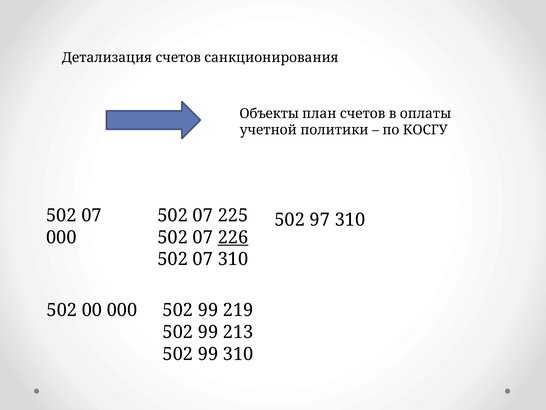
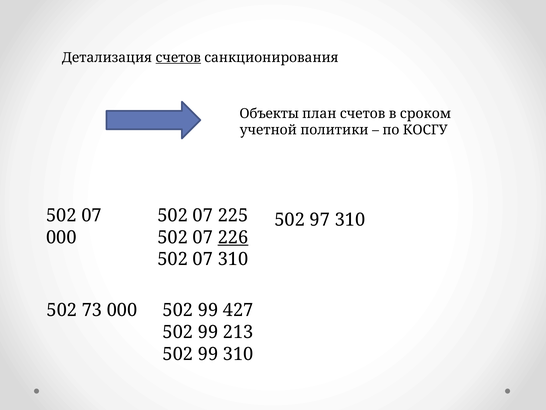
счетов at (178, 57) underline: none -> present
оплаты: оплаты -> сроком
00: 00 -> 73
219: 219 -> 427
